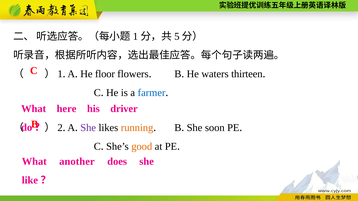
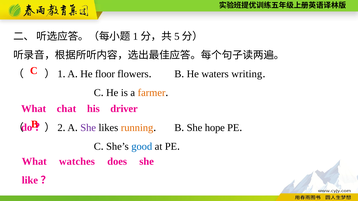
thirteen: thirteen -> writing
farmer colour: blue -> orange
here: here -> chat
soon: soon -> hope
good colour: orange -> blue
another: another -> watches
